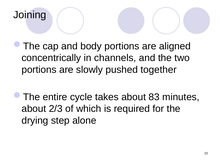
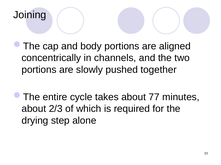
83: 83 -> 77
